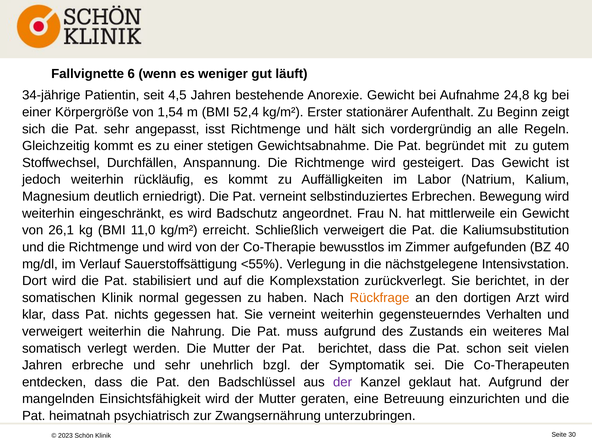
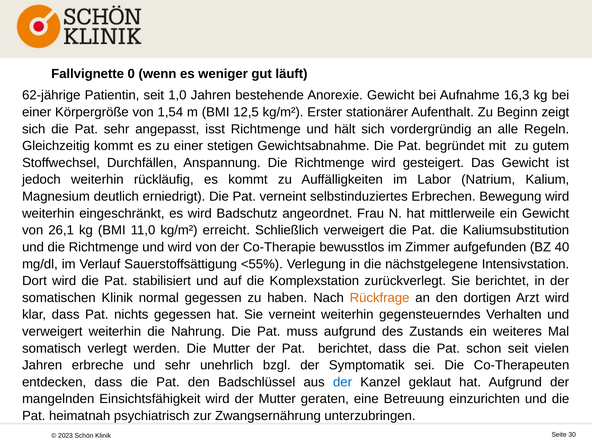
6: 6 -> 0
34-jährige: 34-jährige -> 62-jährige
4,5: 4,5 -> 1,0
24,8: 24,8 -> 16,3
52,4: 52,4 -> 12,5
der at (343, 382) colour: purple -> blue
